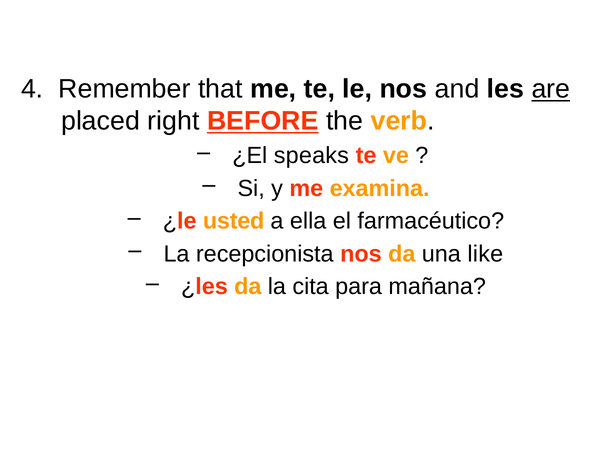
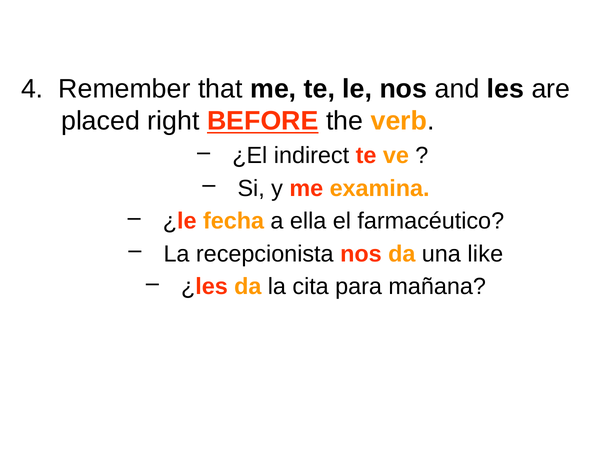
are underline: present -> none
speaks: speaks -> indirect
usted: usted -> fecha
